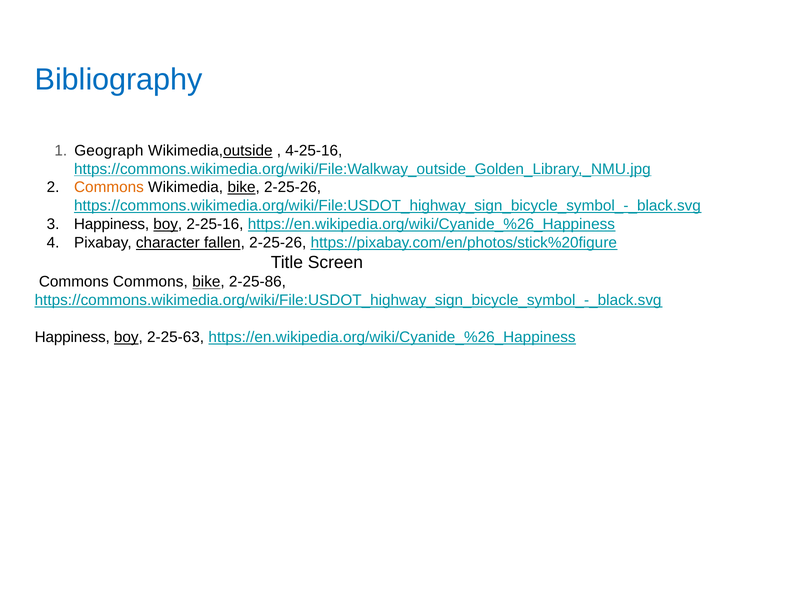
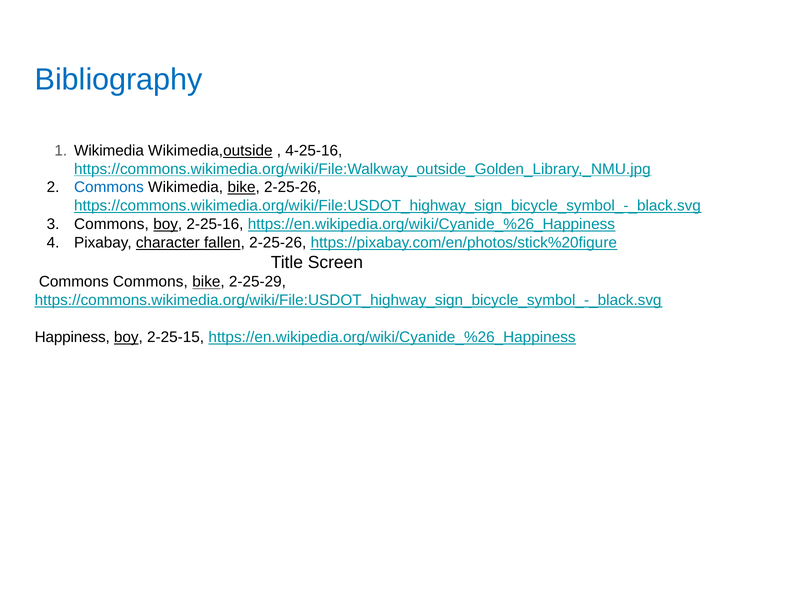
Geograph at (109, 150): Geograph -> Wikimedia
Commons at (109, 187) colour: orange -> blue
Happiness at (112, 224): Happiness -> Commons
2-25-86: 2-25-86 -> 2-25-29
2-25-63: 2-25-63 -> 2-25-15
